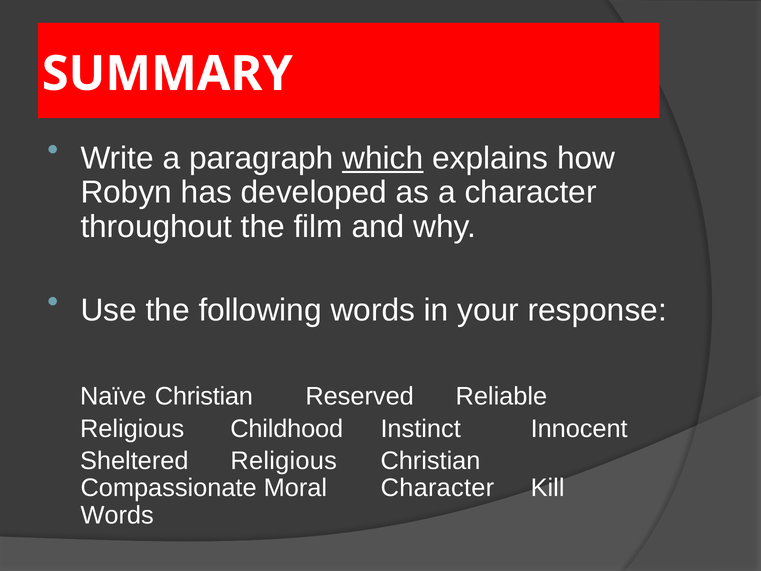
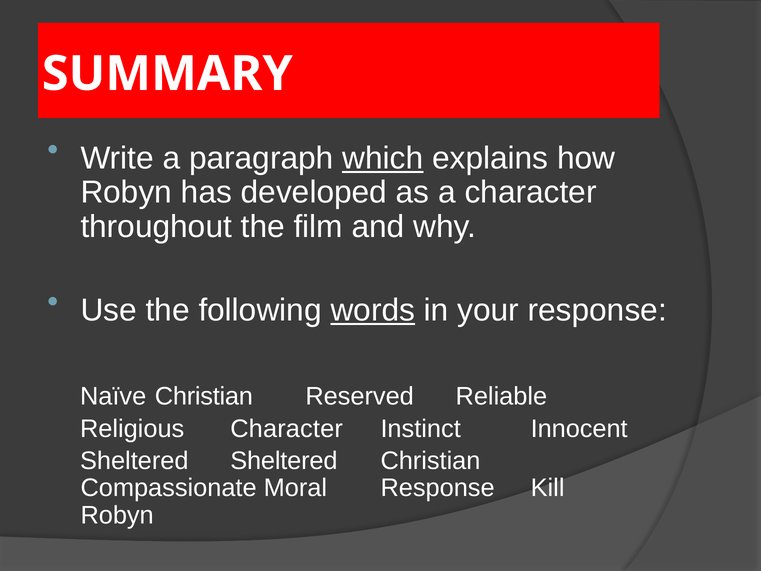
words at (373, 310) underline: none -> present
Religious Childhood: Childhood -> Character
Sheltered Religious: Religious -> Sheltered
Moral Character: Character -> Response
Words at (117, 515): Words -> Robyn
